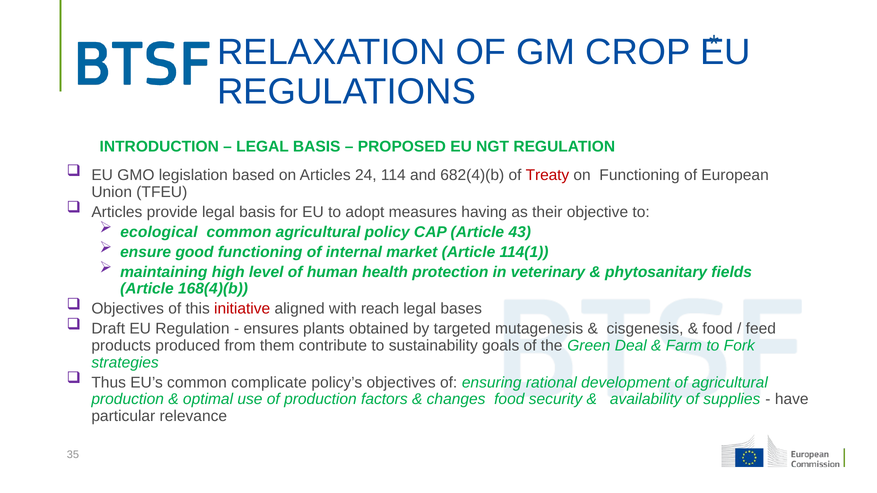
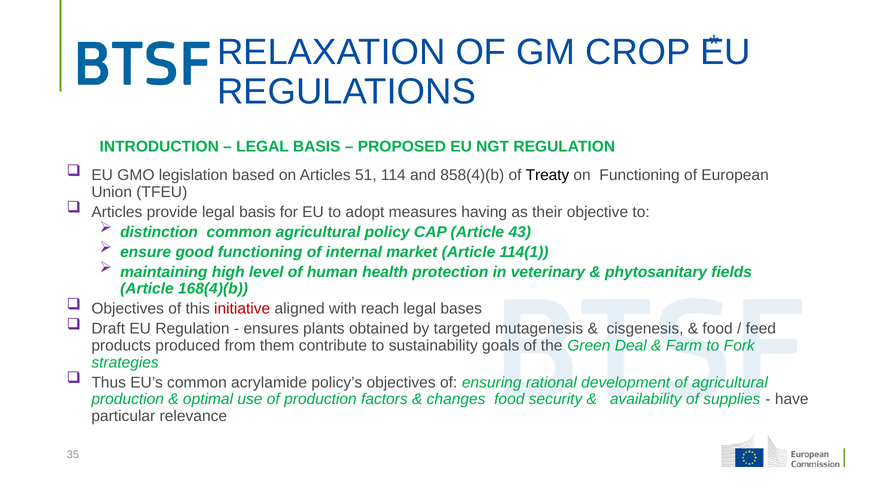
24: 24 -> 51
682(4)(b: 682(4)(b -> 858(4)(b
Treaty colour: red -> black
ecological: ecological -> distinction
complicate: complicate -> acrylamide
